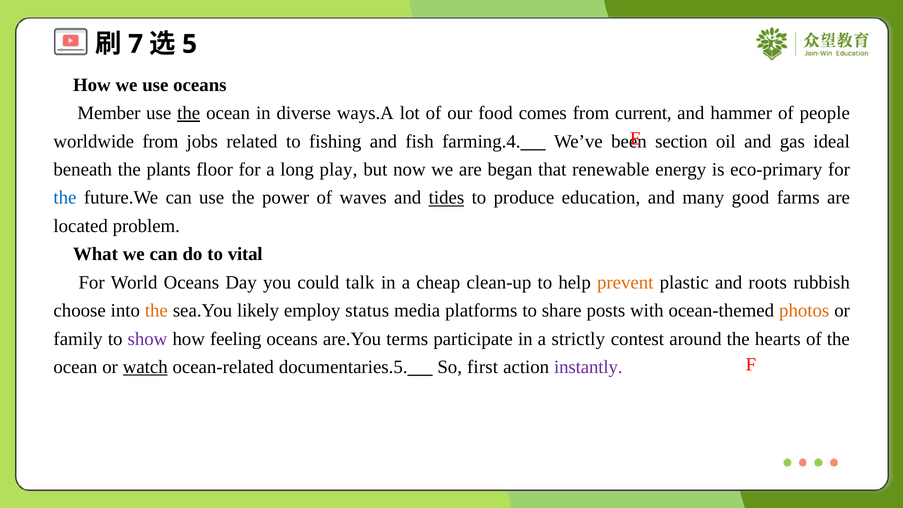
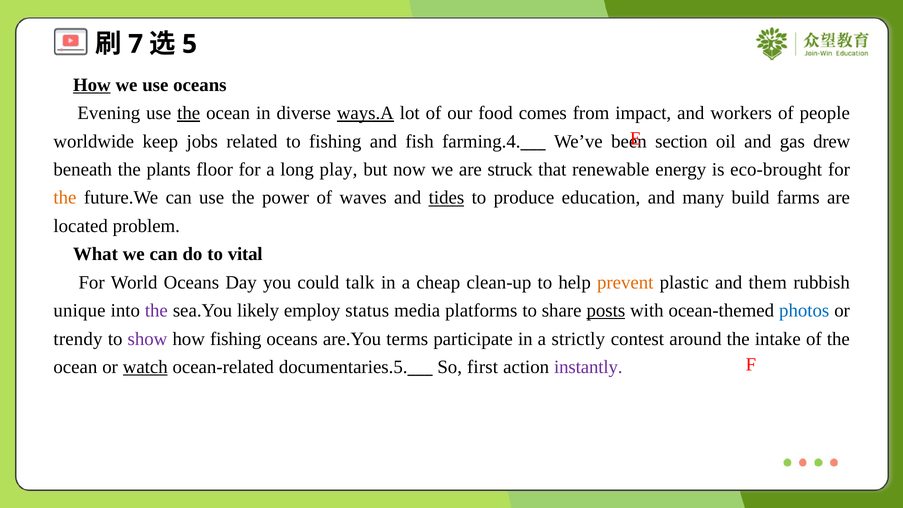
How at (92, 85) underline: none -> present
Member: Member -> Evening
ways.A underline: none -> present
current: current -> impact
hammer: hammer -> workers
worldwide from: from -> keep
ideal: ideal -> drew
began: began -> struck
eco-primary: eco-primary -> eco-brought
the at (65, 198) colour: blue -> orange
good: good -> build
roots: roots -> them
choose: choose -> unique
the at (156, 311) colour: orange -> purple
posts underline: none -> present
photos colour: orange -> blue
family: family -> trendy
how feeling: feeling -> fishing
hearts: hearts -> intake
